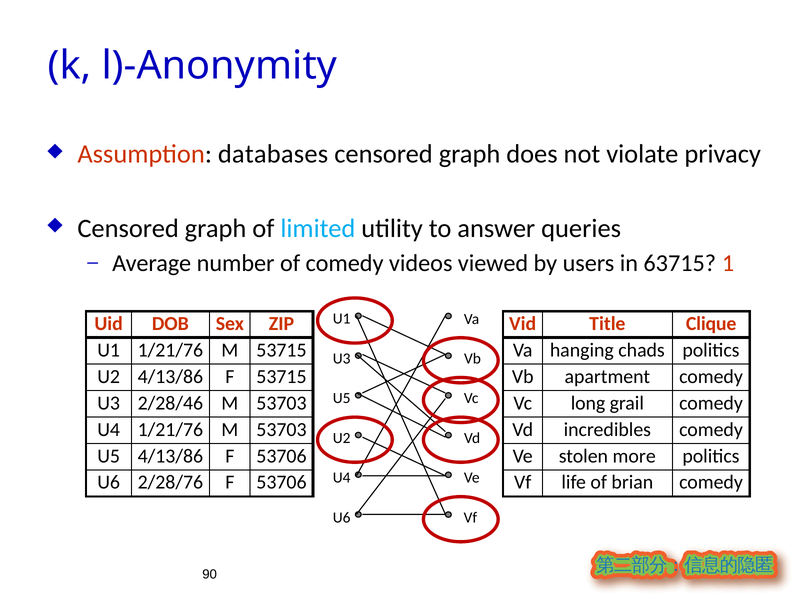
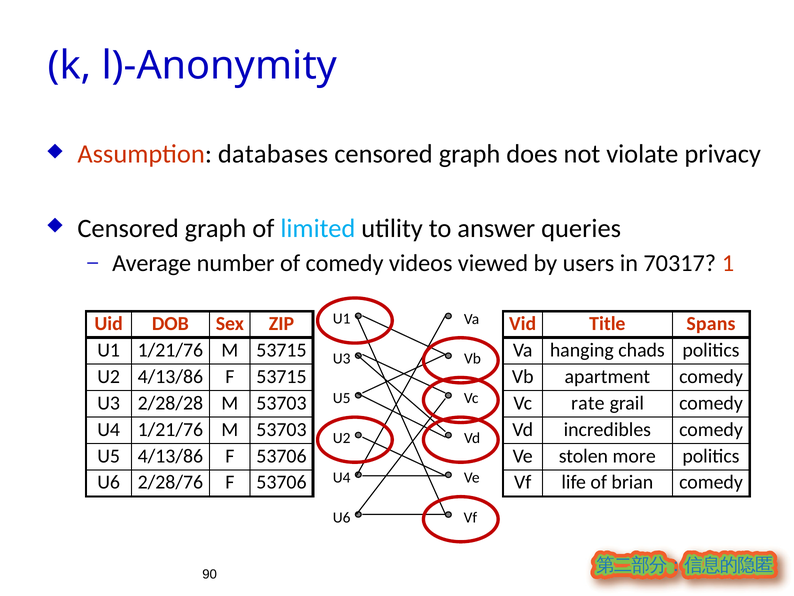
63715: 63715 -> 70317
Clique: Clique -> Spans
2/28/46: 2/28/46 -> 2/28/28
long: long -> rate
